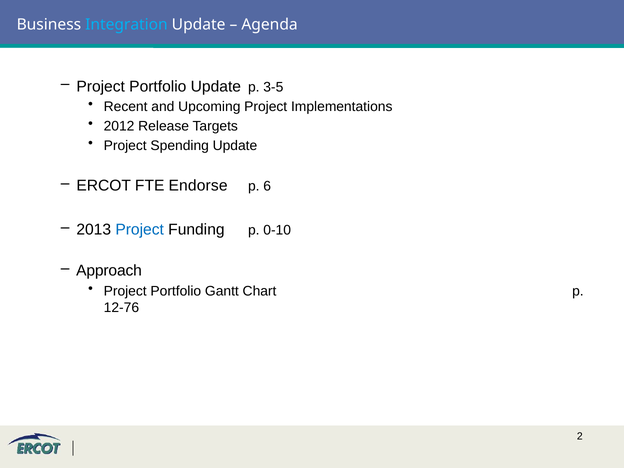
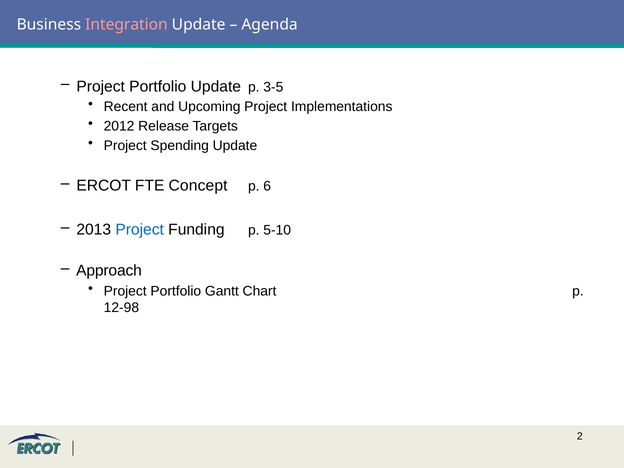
Integration colour: light blue -> pink
Endorse: Endorse -> Concept
0-10: 0-10 -> 5-10
12-76: 12-76 -> 12-98
